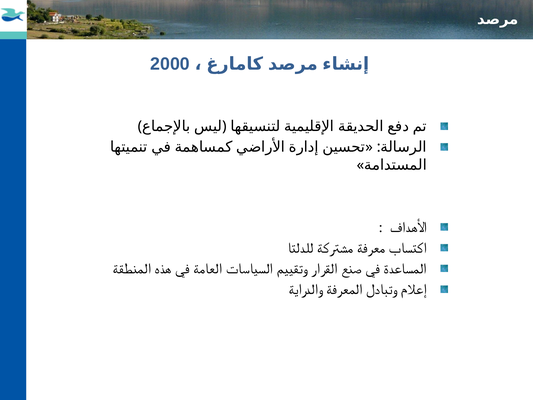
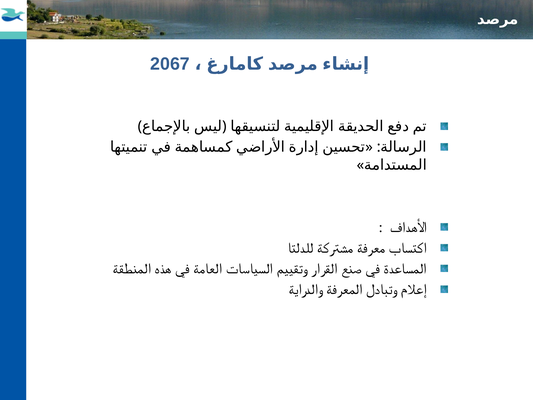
2000: 2000 -> 2067
